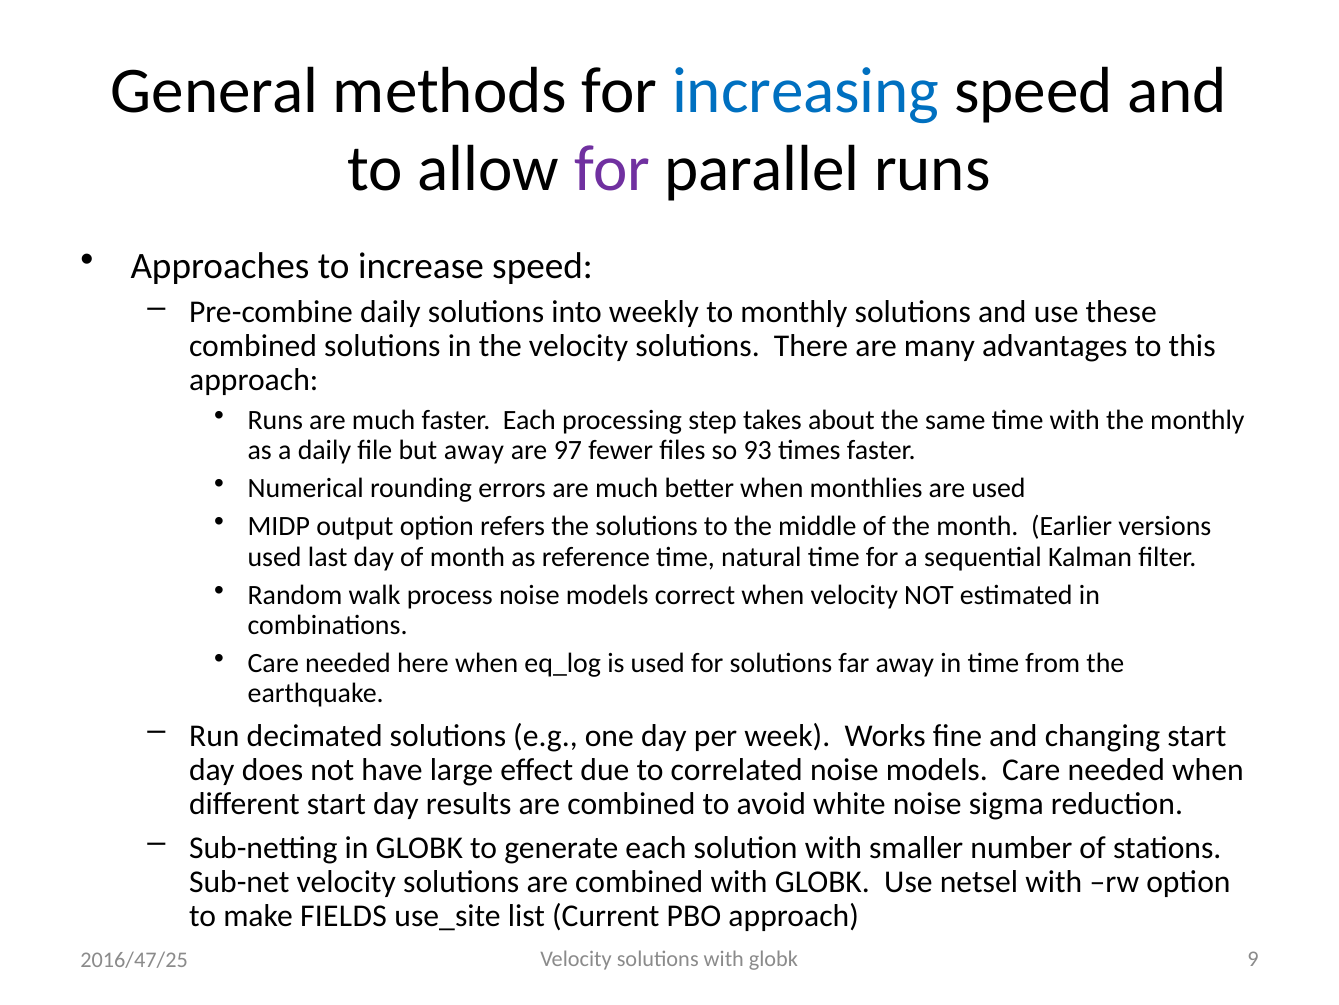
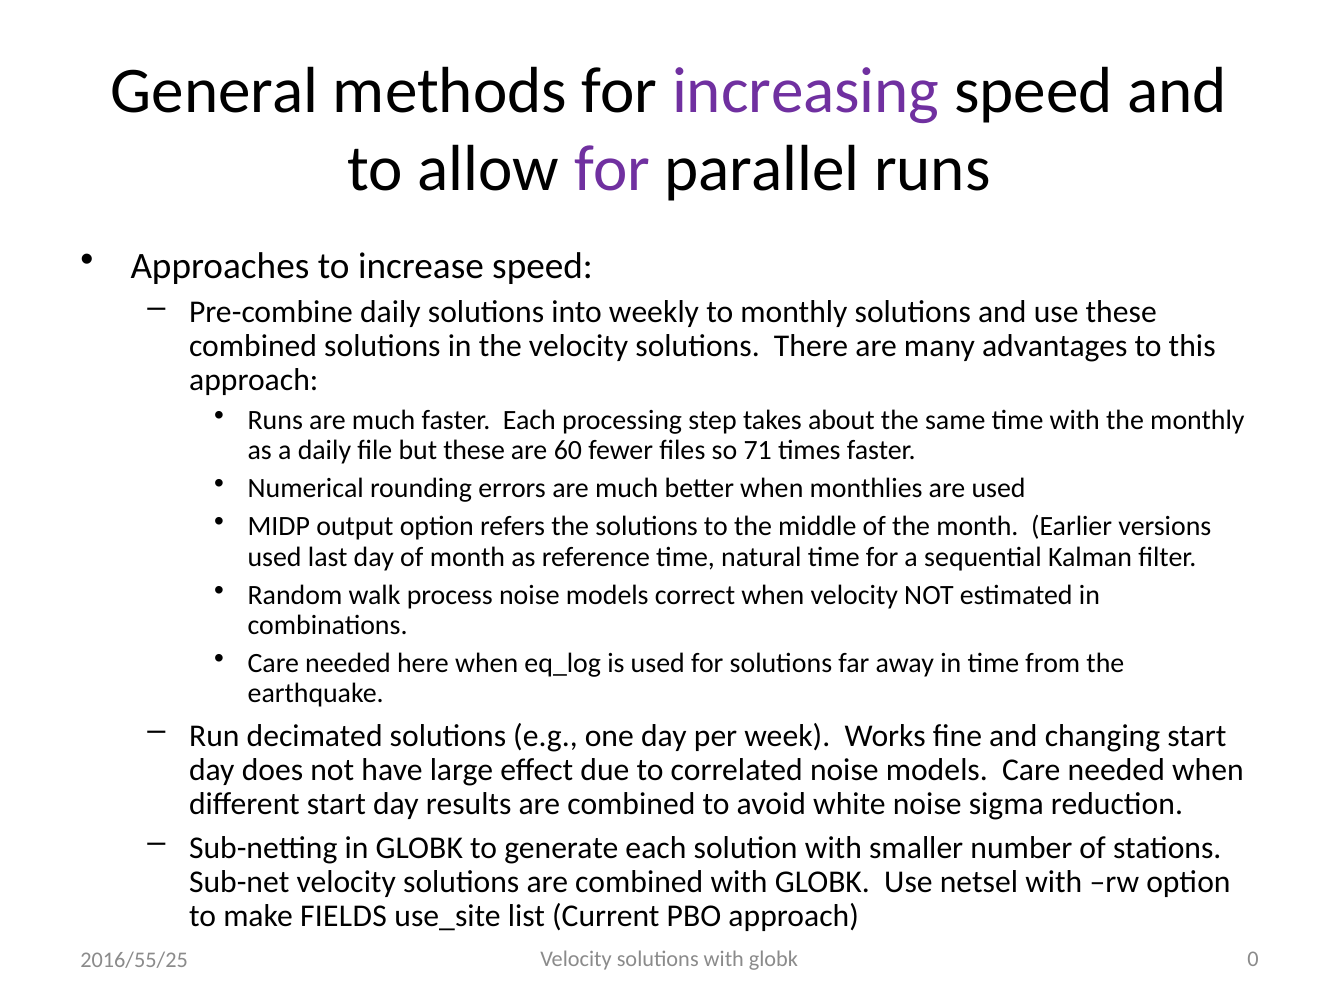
increasing colour: blue -> purple
but away: away -> these
97: 97 -> 60
93: 93 -> 71
9: 9 -> 0
2016/47/25: 2016/47/25 -> 2016/55/25
